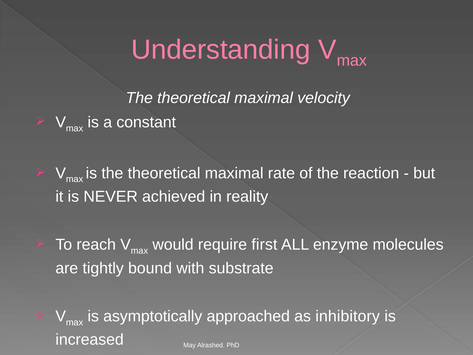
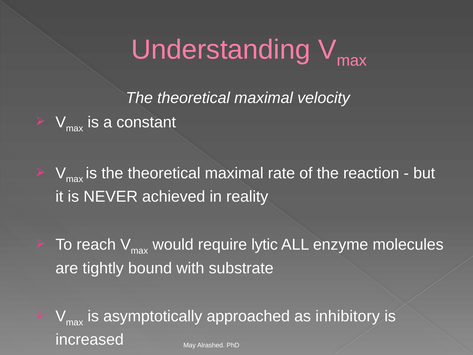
first: first -> lytic
